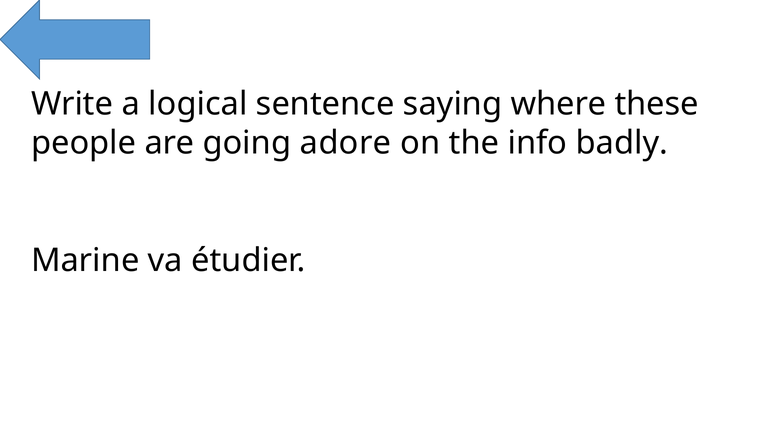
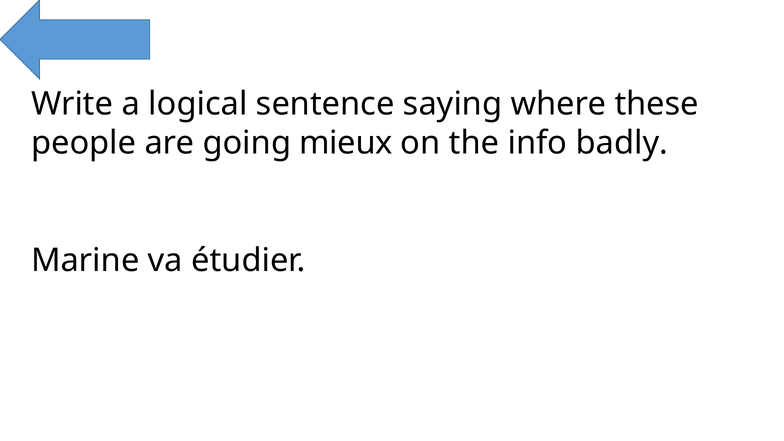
adore: adore -> mieux
